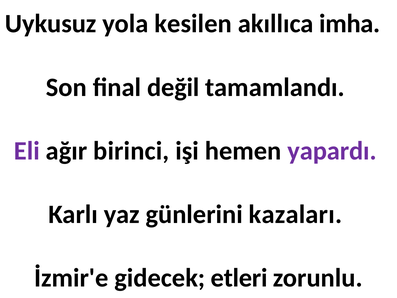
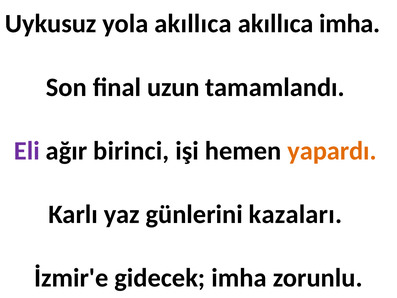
yola kesilen: kesilen -> akıllıca
değil: değil -> uzun
yapardı colour: purple -> orange
gidecek etleri: etleri -> imha
